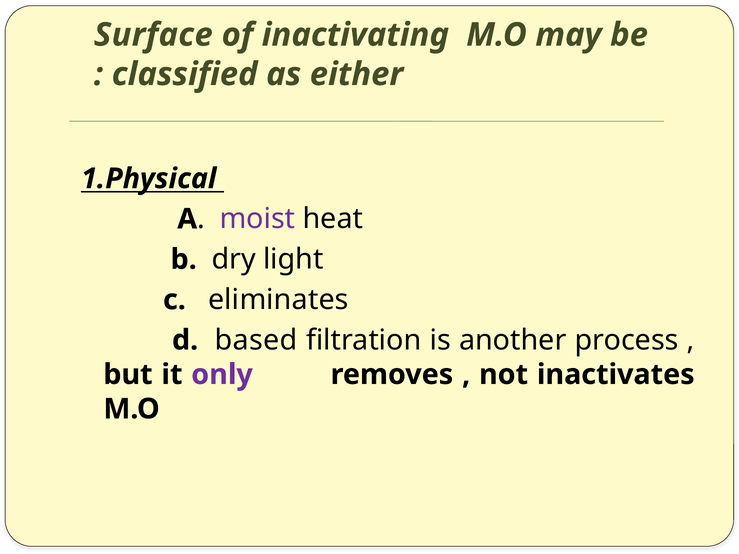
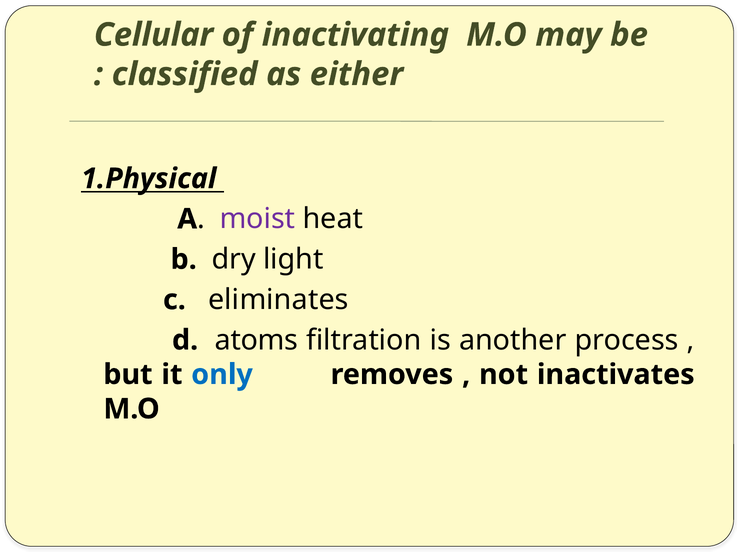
Surface: Surface -> Cellular
based: based -> atoms
only colour: purple -> blue
